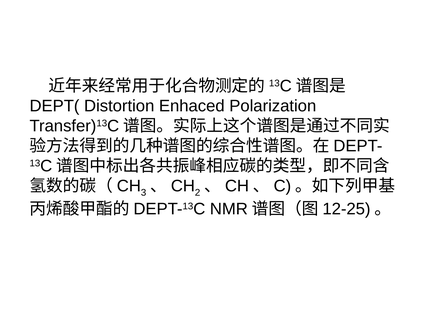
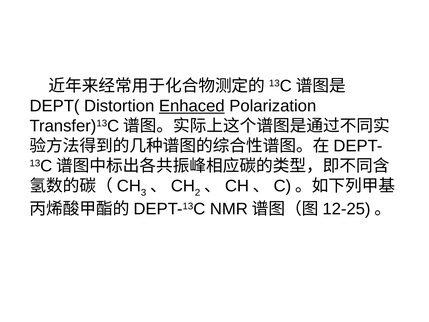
Enhaced underline: none -> present
